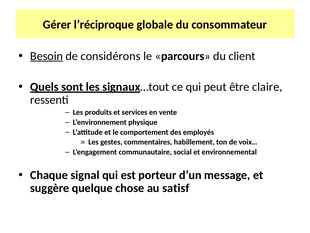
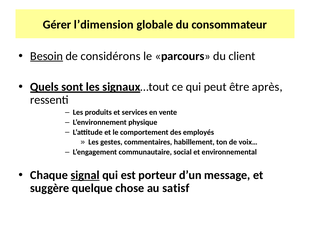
l’réciproque: l’réciproque -> l’dimension
claire: claire -> après
signal underline: none -> present
